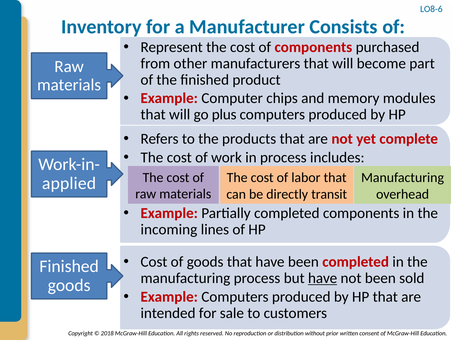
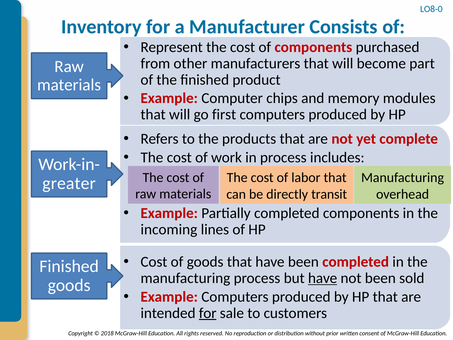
LO8-6: LO8-6 -> LO8-0
plus: plus -> first
applied: applied -> greater
for at (208, 313) underline: none -> present
